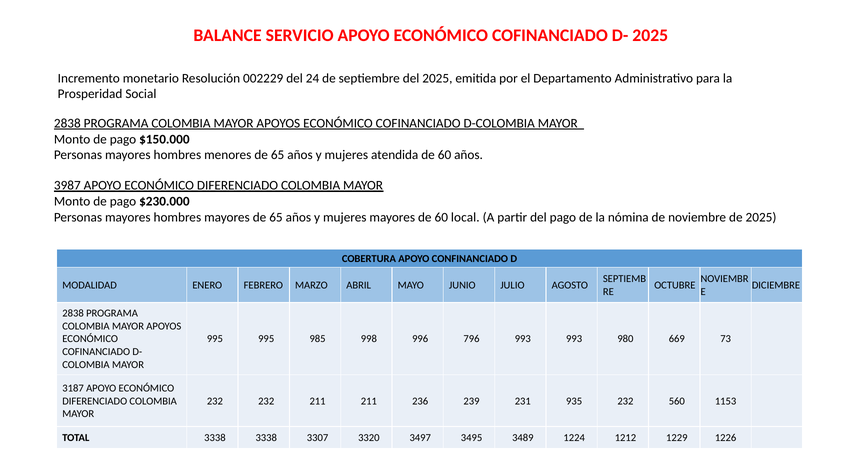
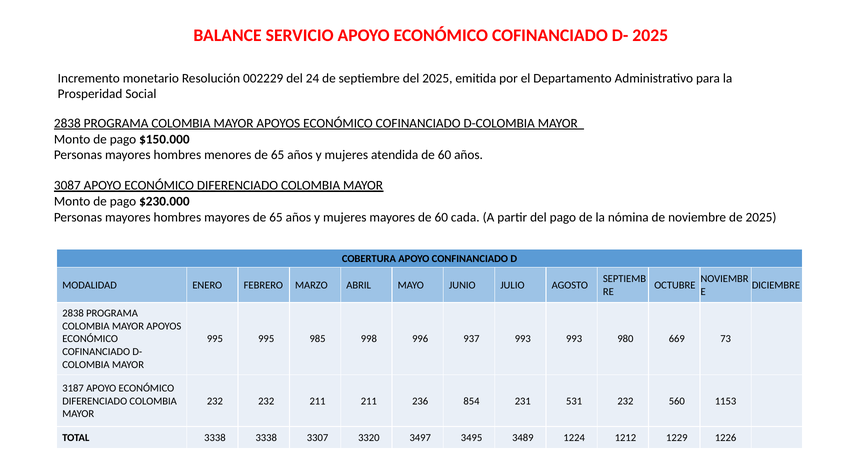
3987: 3987 -> 3087
local: local -> cada
796: 796 -> 937
239: 239 -> 854
935: 935 -> 531
